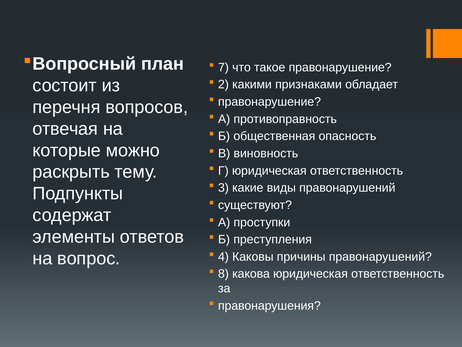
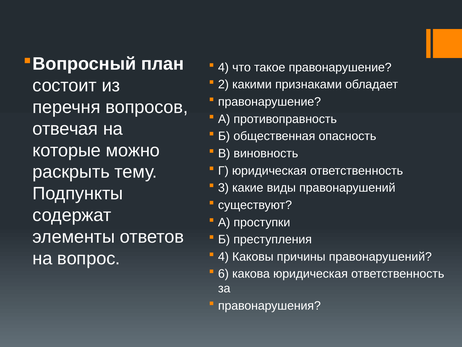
7 at (223, 67): 7 -> 4
8: 8 -> 6
